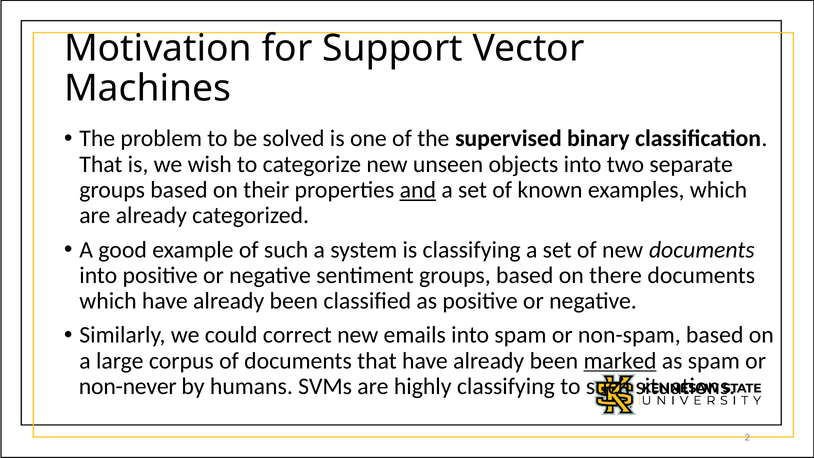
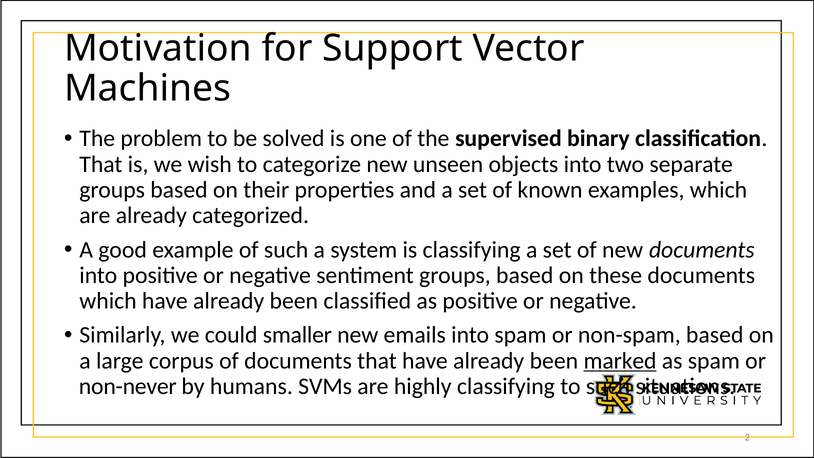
and underline: present -> none
there: there -> these
correct: correct -> smaller
